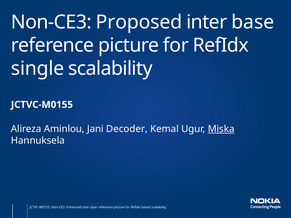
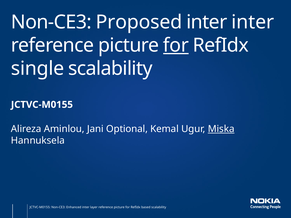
inter base: base -> inter
for at (176, 45) underline: none -> present
Decoder: Decoder -> Optional
